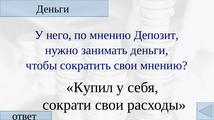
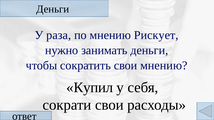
него: него -> раза
Депозит: Депозит -> Рискует
